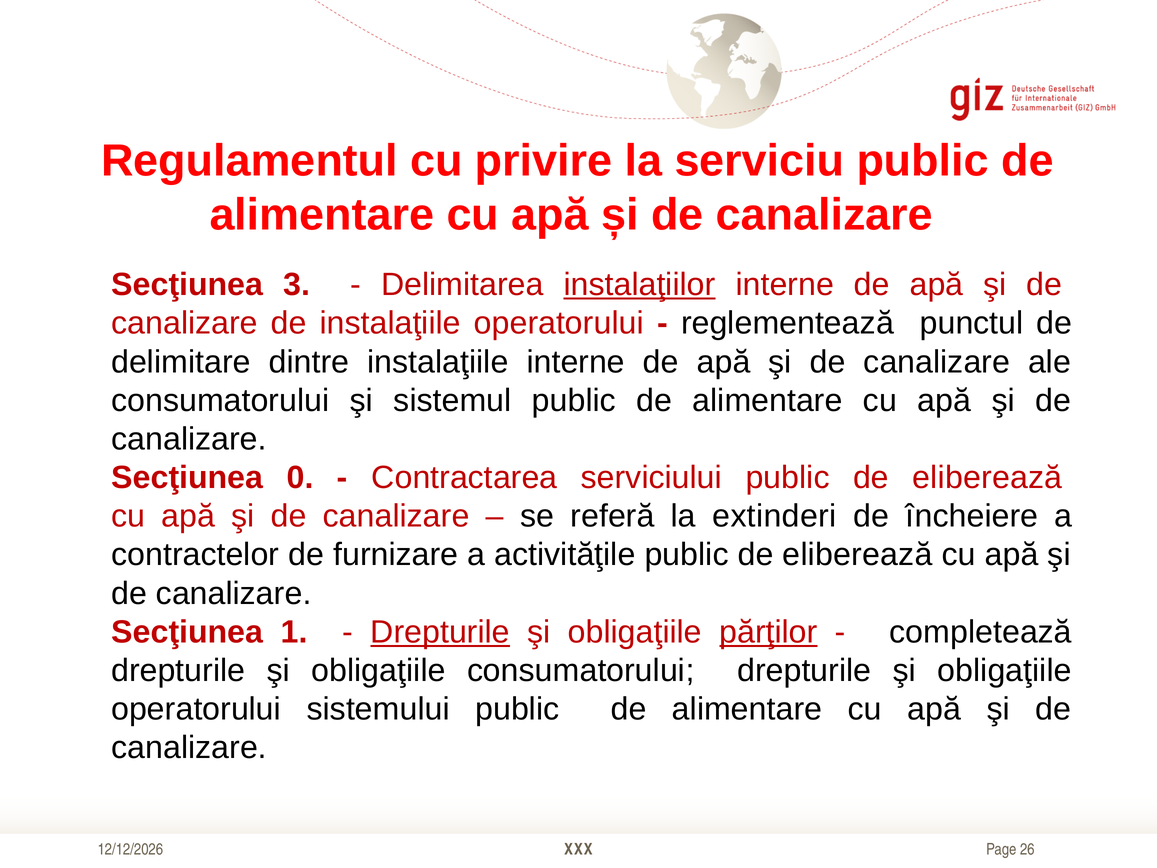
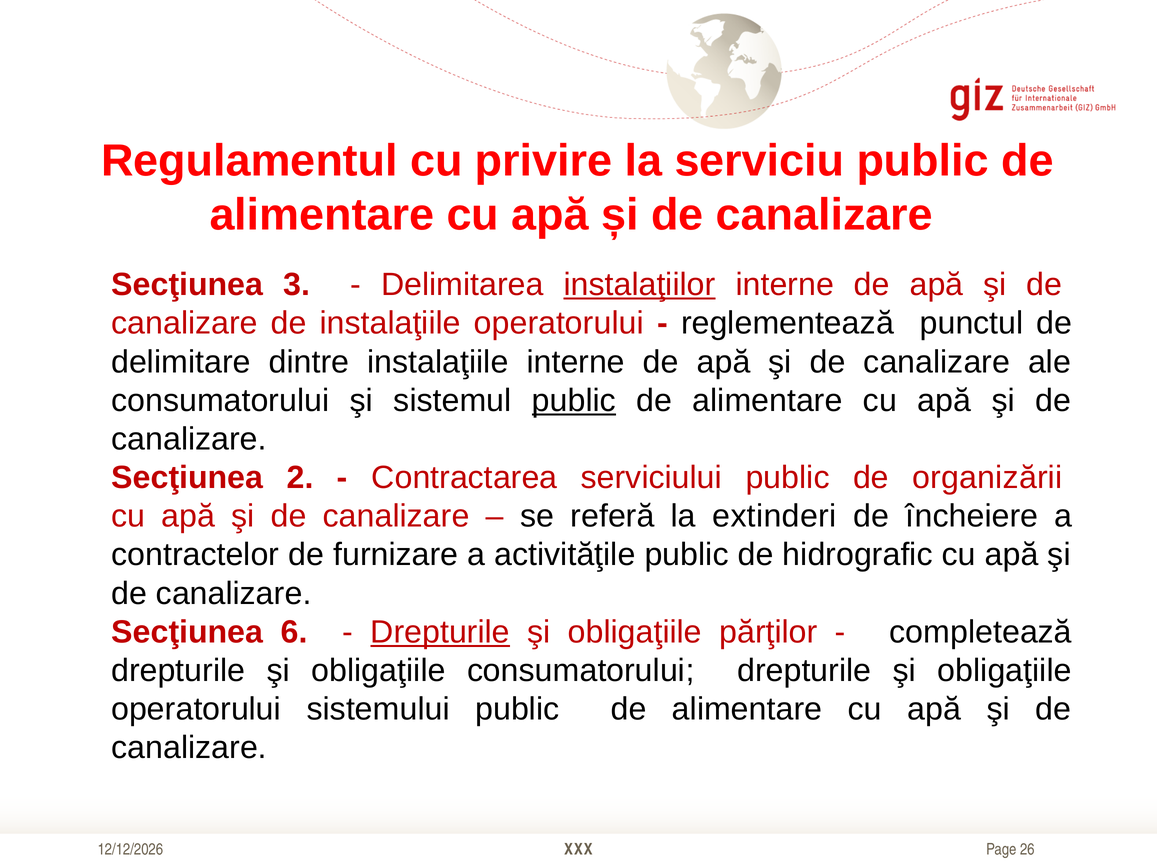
public at (574, 400) underline: none -> present
0: 0 -> 2
serviciului public de eliberează: eliberează -> organizării
eliberează at (857, 555): eliberează -> hidrografic
1: 1 -> 6
părţilor underline: present -> none
